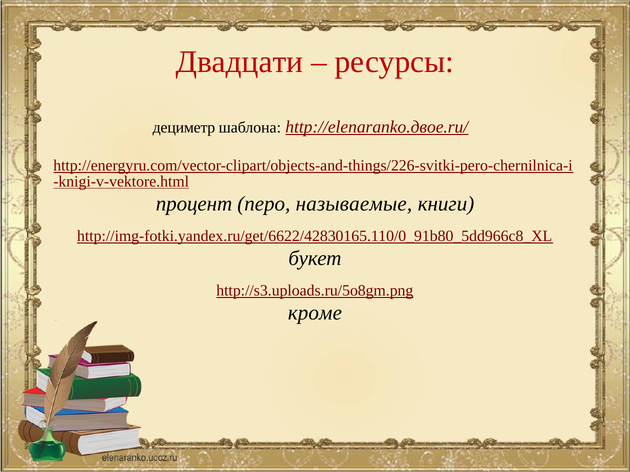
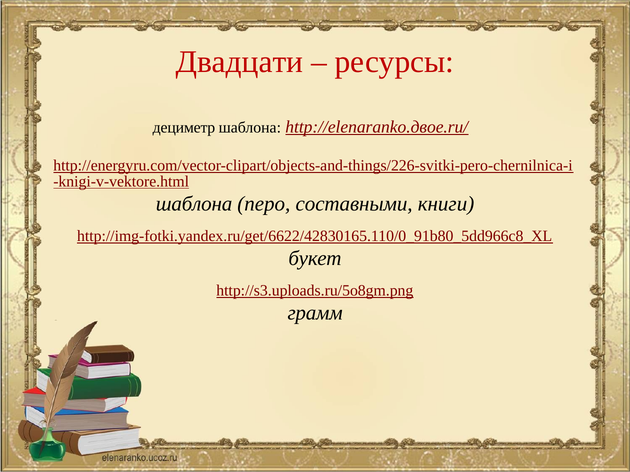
процент at (194, 204): процент -> шаблона
называемые: называемые -> составными
кроме: кроме -> грамм
